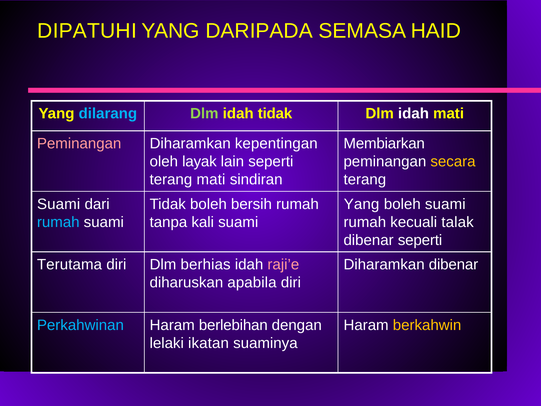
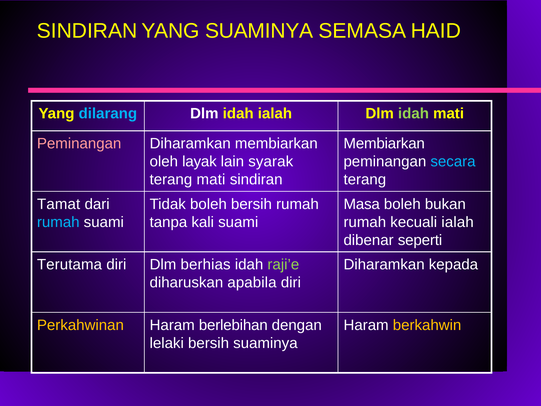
DIPATUHI at (87, 31): DIPATUHI -> SINDIRAN
YANG DARIPADA: DARIPADA -> SUAMINYA
Dlm at (204, 113) colour: light green -> white
idah tidak: tidak -> ialah
idah at (413, 113) colour: white -> light green
Diharamkan kepentingan: kepentingan -> membiarkan
lain seperti: seperti -> syarak
secara colour: yellow -> light blue
Suami at (59, 204): Suami -> Tamat
Yang at (362, 204): Yang -> Masa
boleh suami: suami -> bukan
kecuali talak: talak -> ialah
raji’e colour: pink -> light green
Diharamkan dibenar: dibenar -> kepada
Perkahwinan colour: light blue -> yellow
lelaki ikatan: ikatan -> bersih
